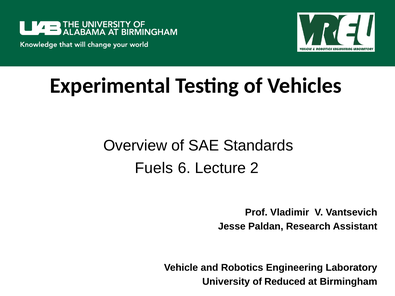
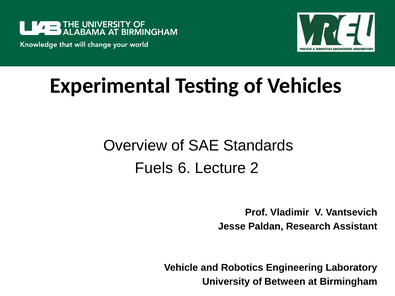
Reduced: Reduced -> Between
